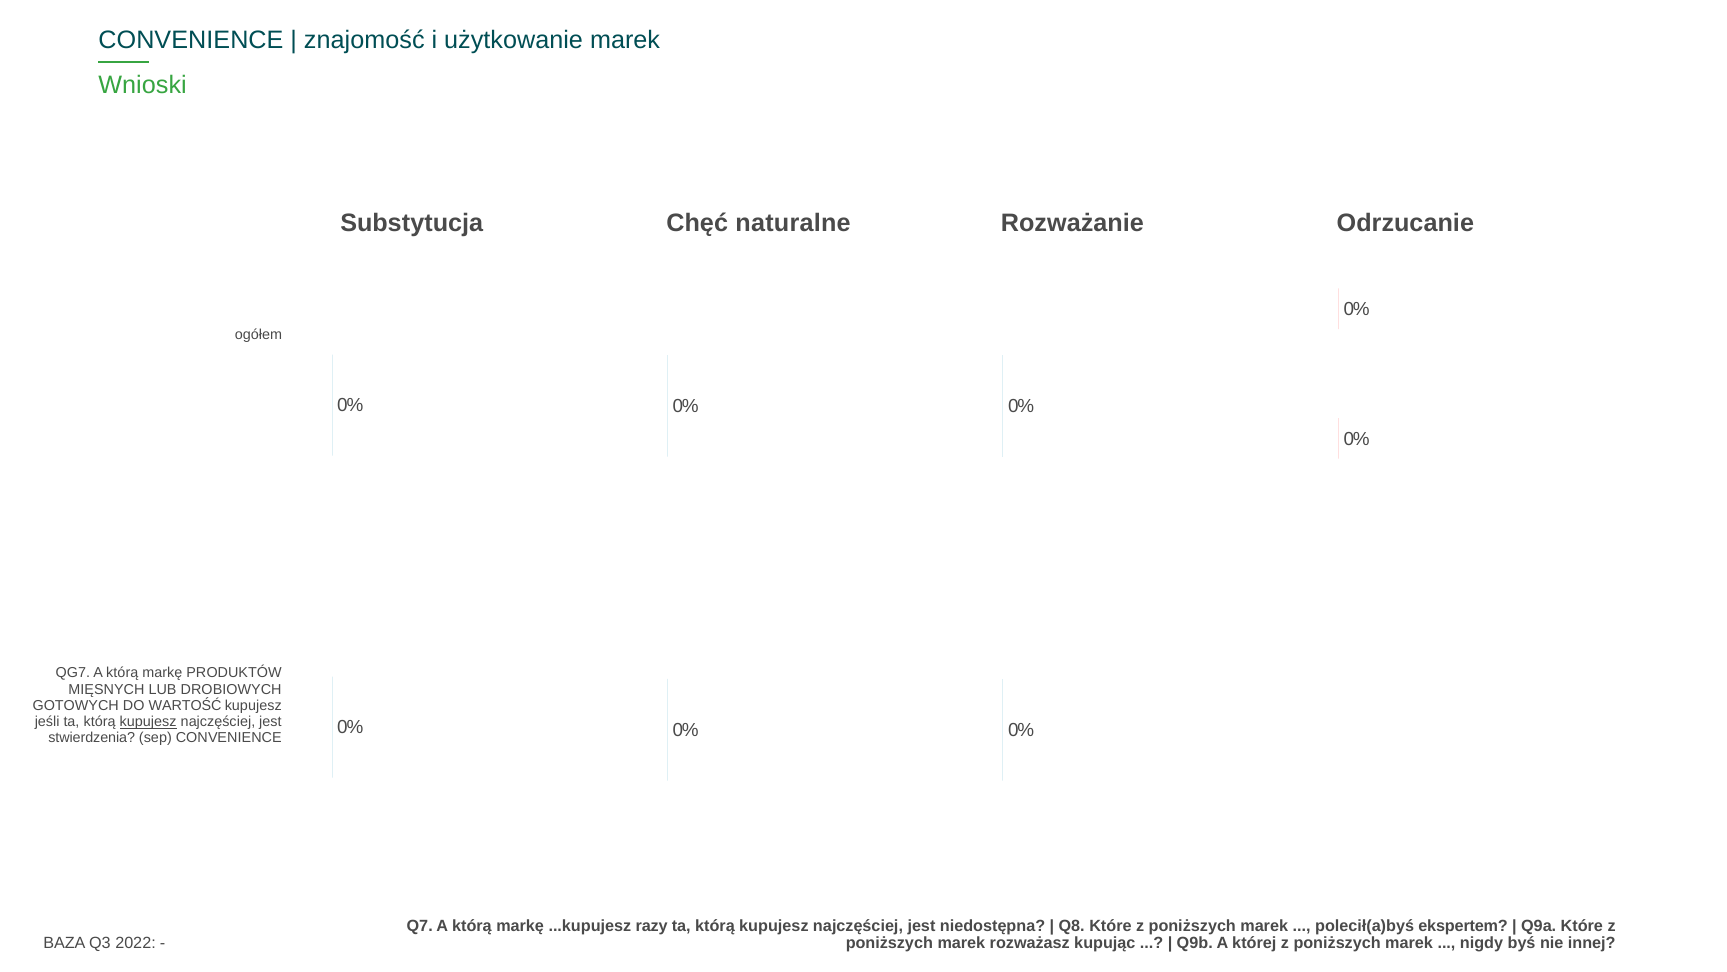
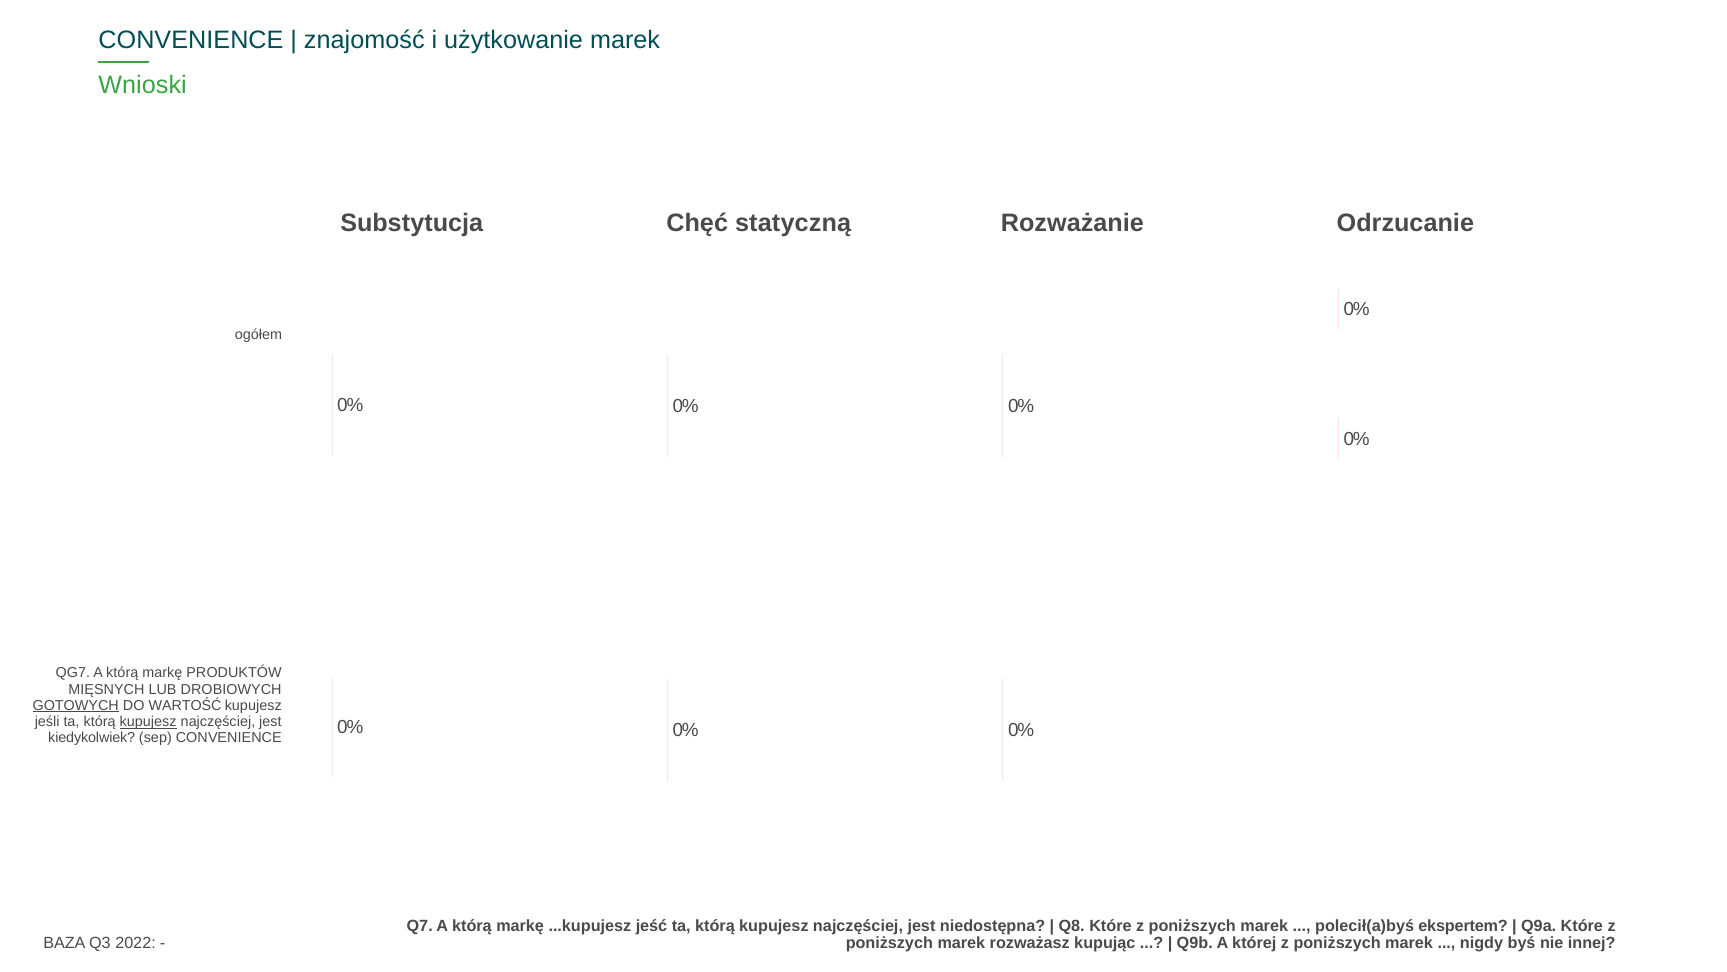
naturalne: naturalne -> statyczną
GOTOWYCH underline: none -> present
stwierdzenia: stwierdzenia -> kiedykolwiek
razy: razy -> jeść
